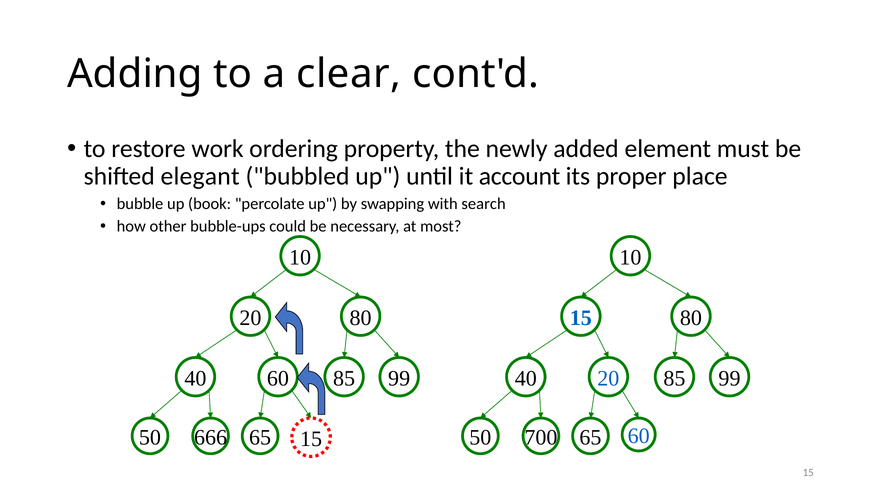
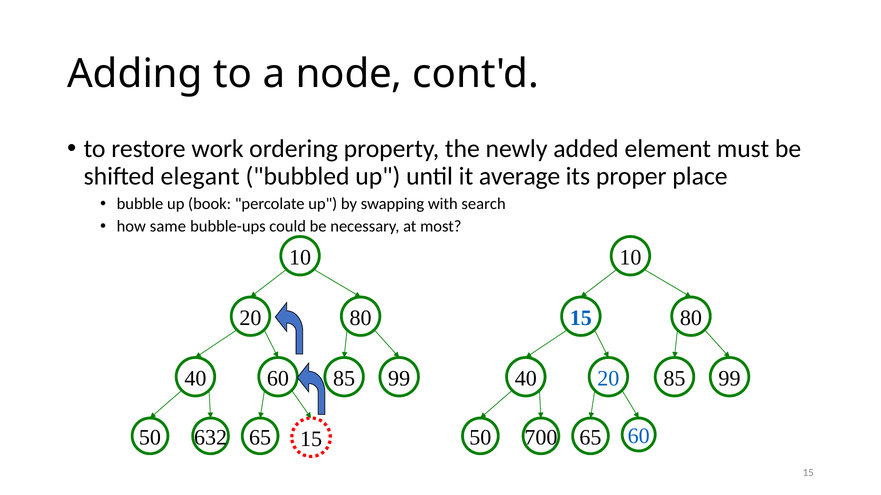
clear: clear -> node
account: account -> average
other: other -> same
666: 666 -> 632
